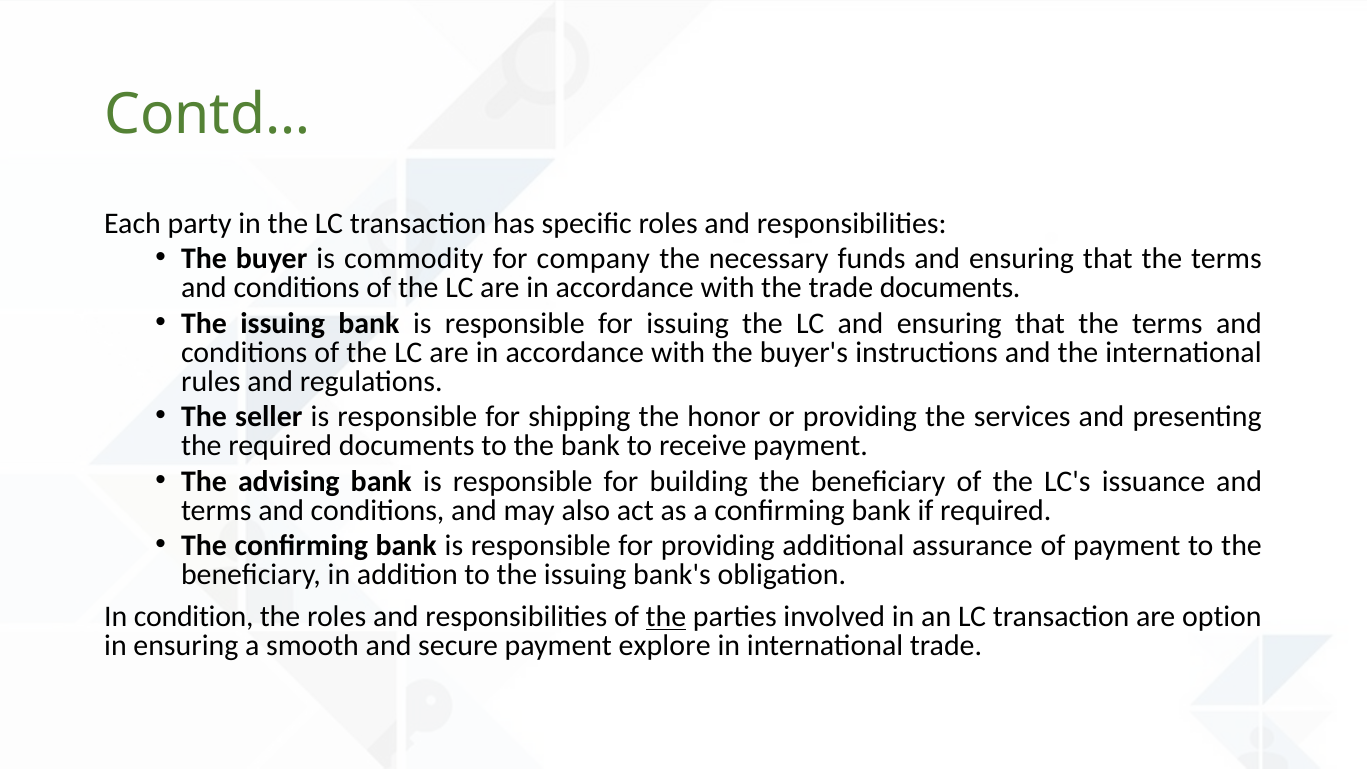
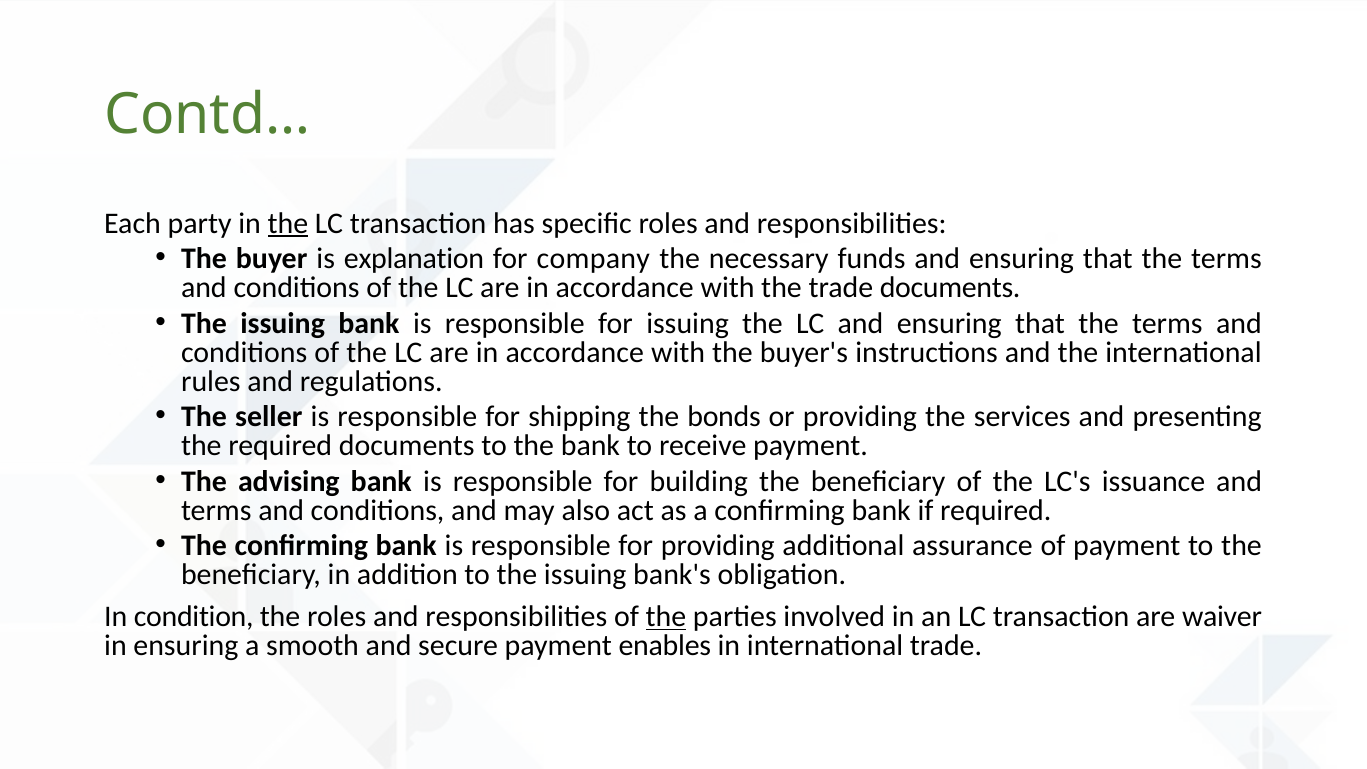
the at (288, 223) underline: none -> present
commodity: commodity -> explanation
honor: honor -> bonds
option: option -> waiver
explore: explore -> enables
